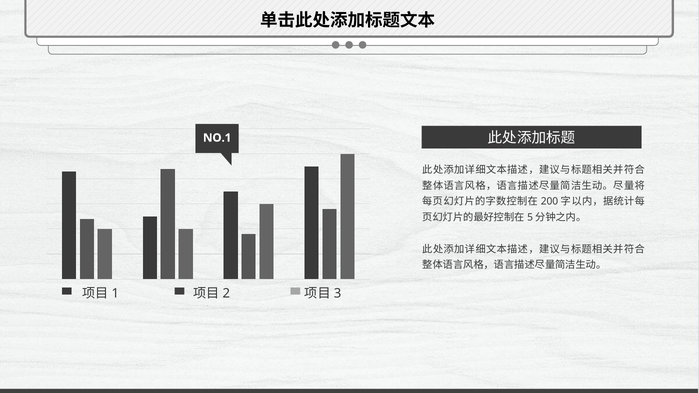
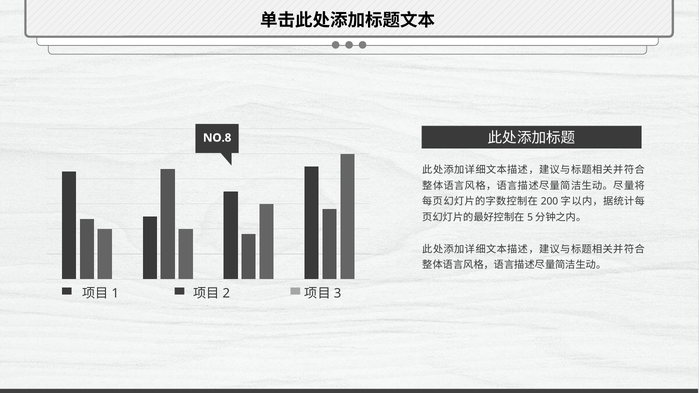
NO.1: NO.1 -> NO.8
